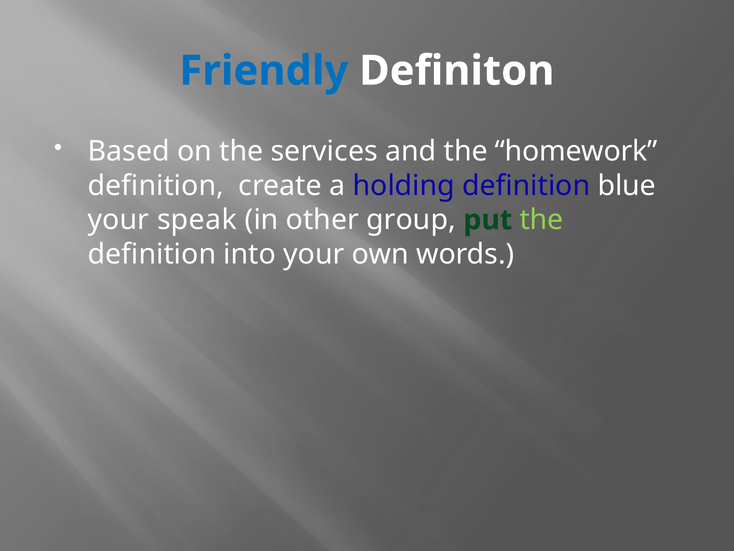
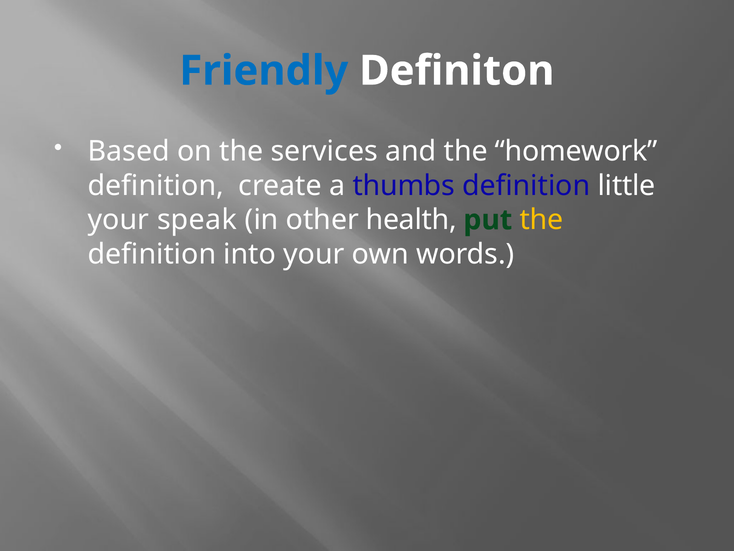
holding: holding -> thumbs
blue: blue -> little
group: group -> health
the at (542, 220) colour: light green -> yellow
